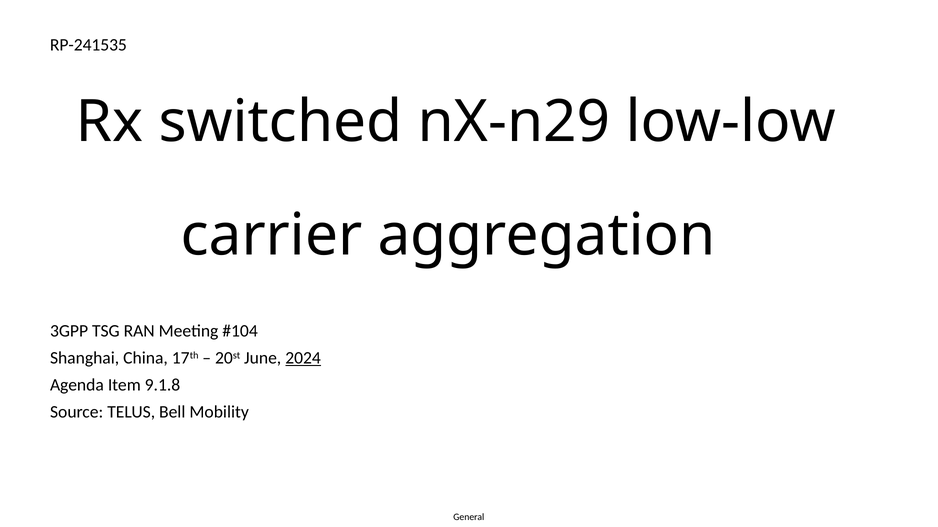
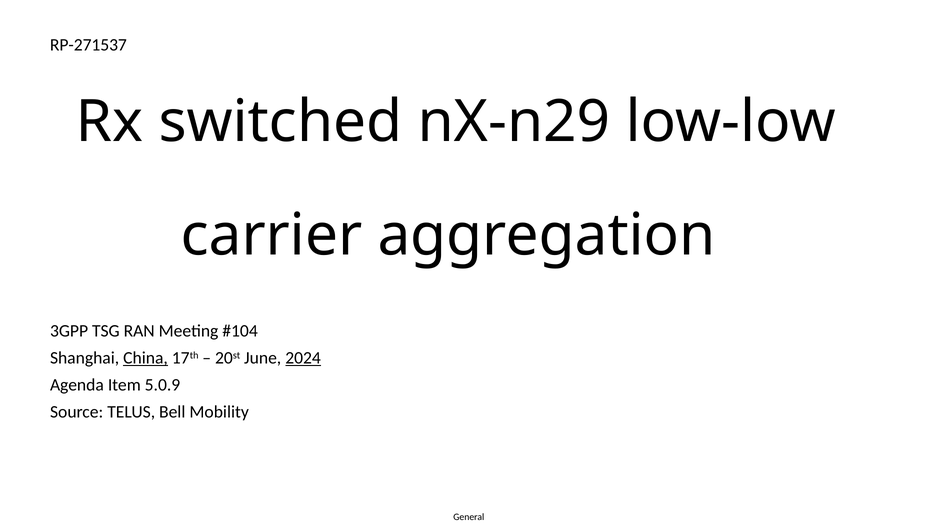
RP-241535: RP-241535 -> RP-271537
China underline: none -> present
9.1.8: 9.1.8 -> 5.0.9
